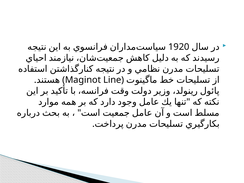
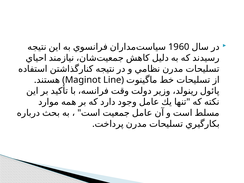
1920: 1920 -> 1960
